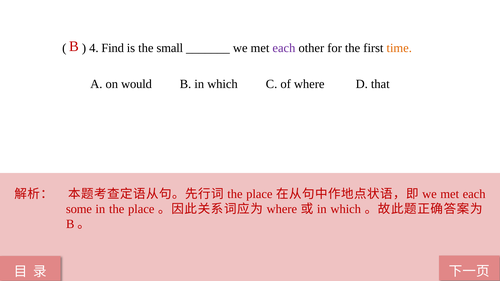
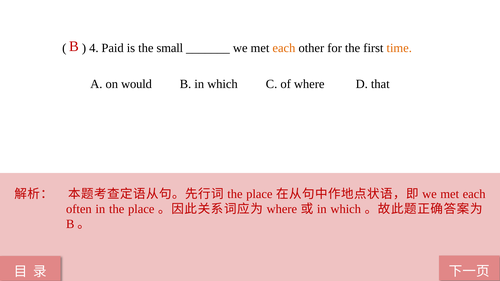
Find: Find -> Paid
each at (284, 48) colour: purple -> orange
some: some -> often
